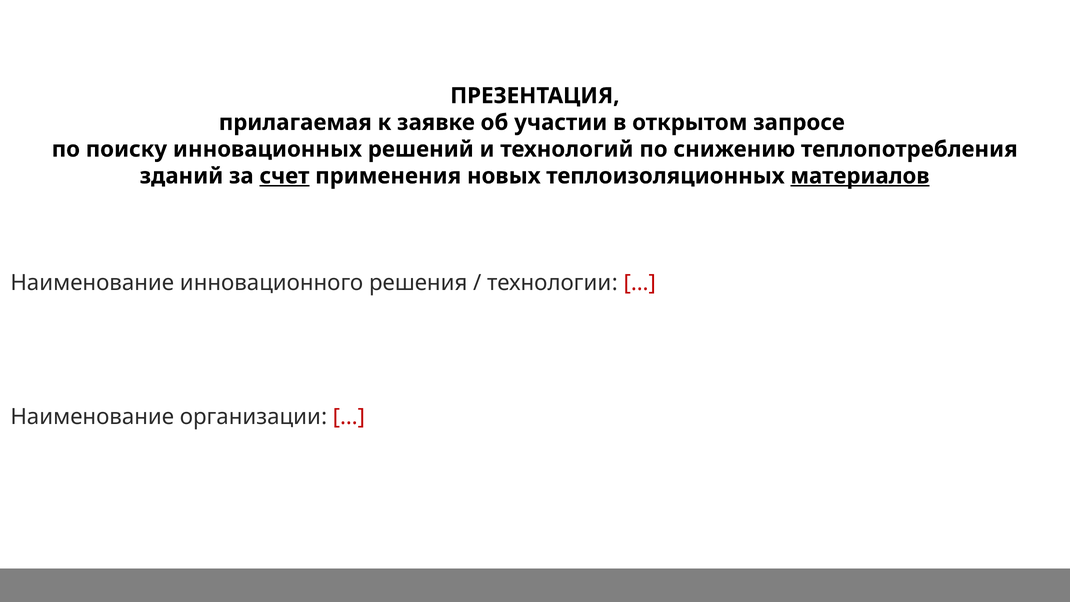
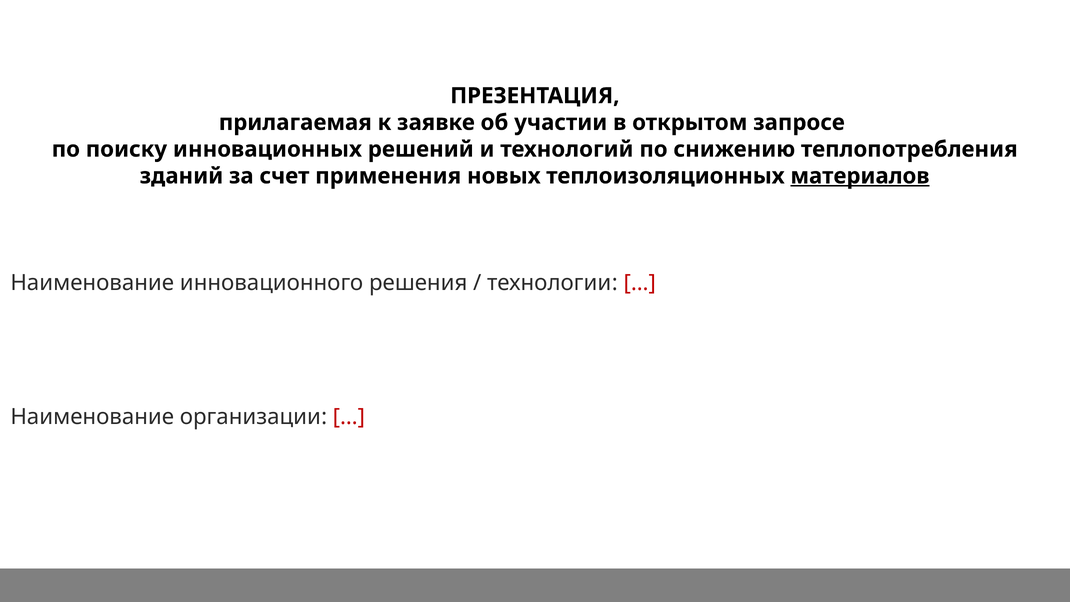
счет underline: present -> none
